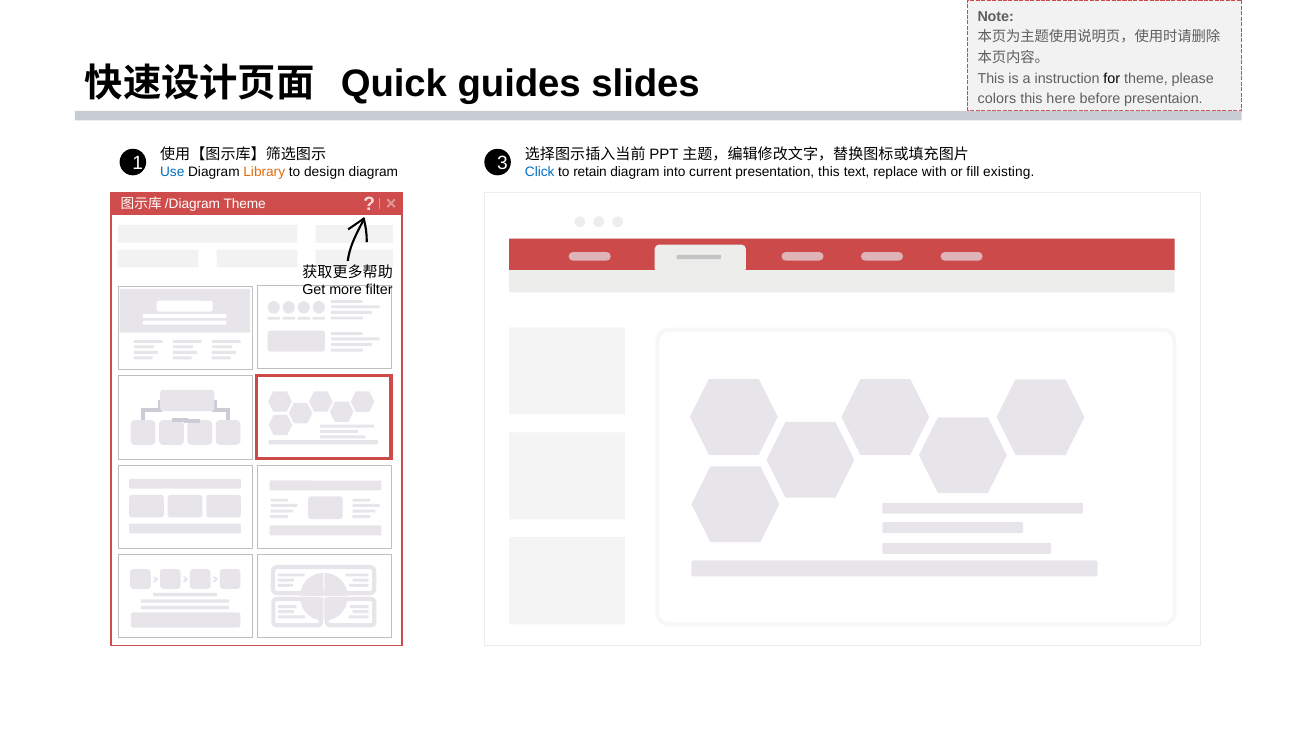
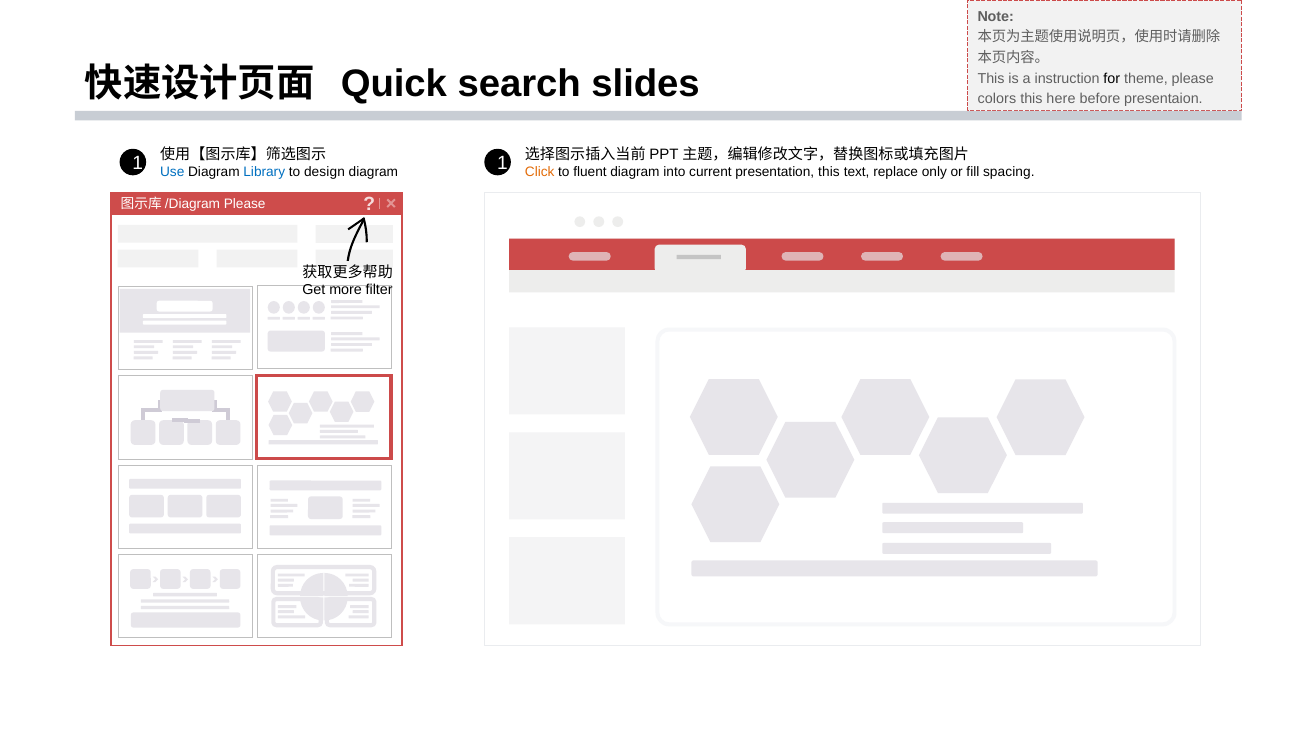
guides: guides -> search
1 3: 3 -> 1
Library colour: orange -> blue
Click colour: blue -> orange
retain: retain -> fluent
with: with -> only
existing: existing -> spacing
Theme at (245, 204): Theme -> Please
